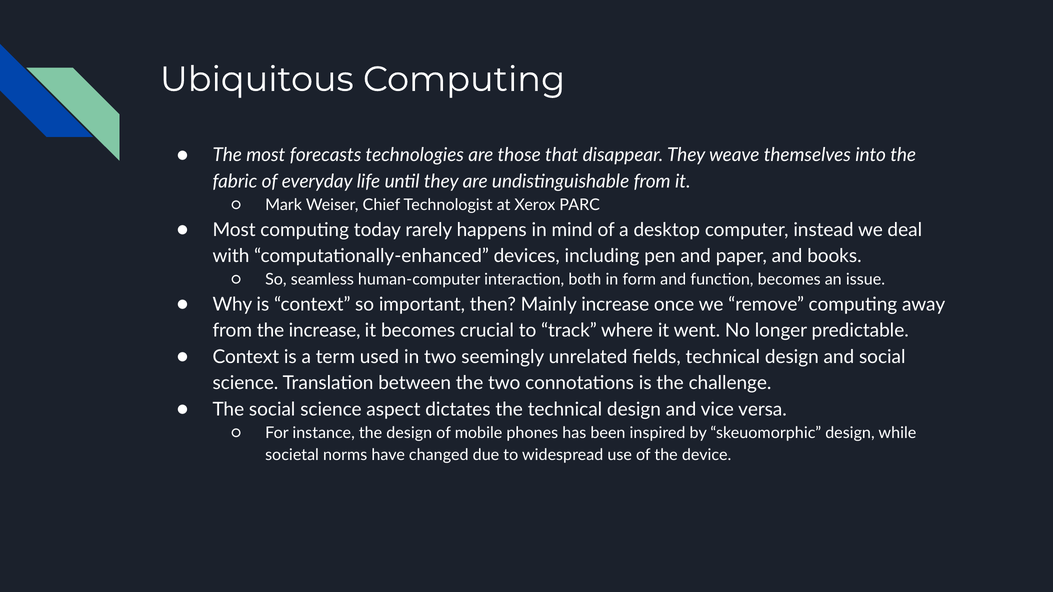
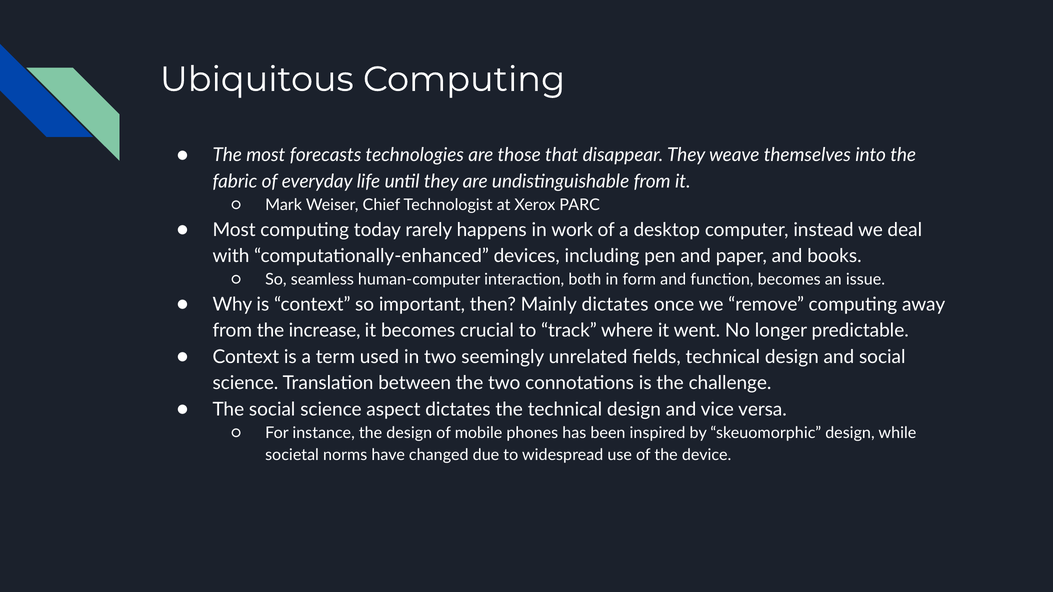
mind: mind -> work
Mainly increase: increase -> dictates
